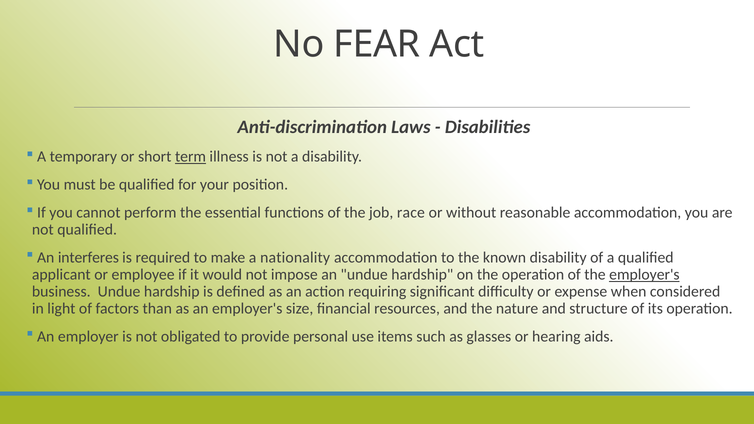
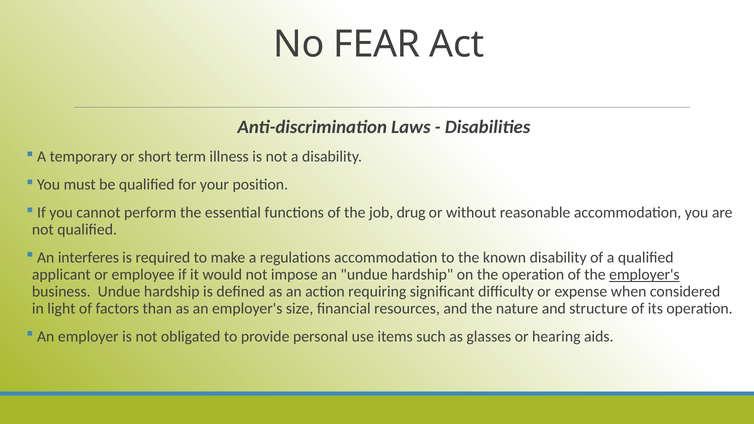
term underline: present -> none
race: race -> drug
nationality: nationality -> regulations
